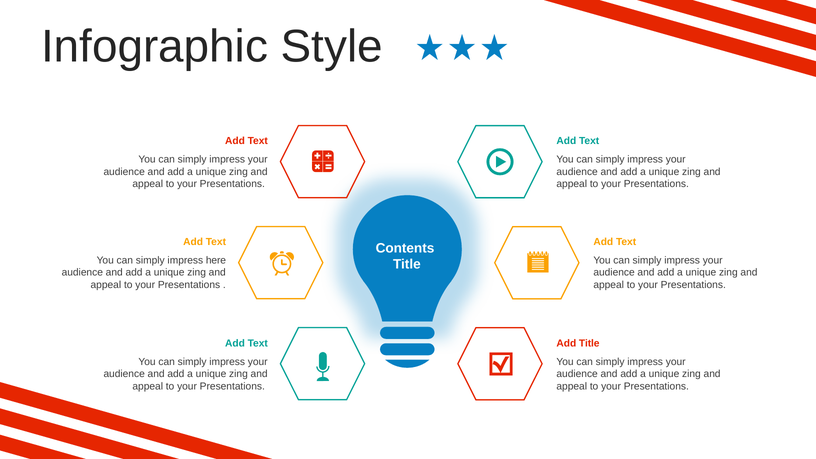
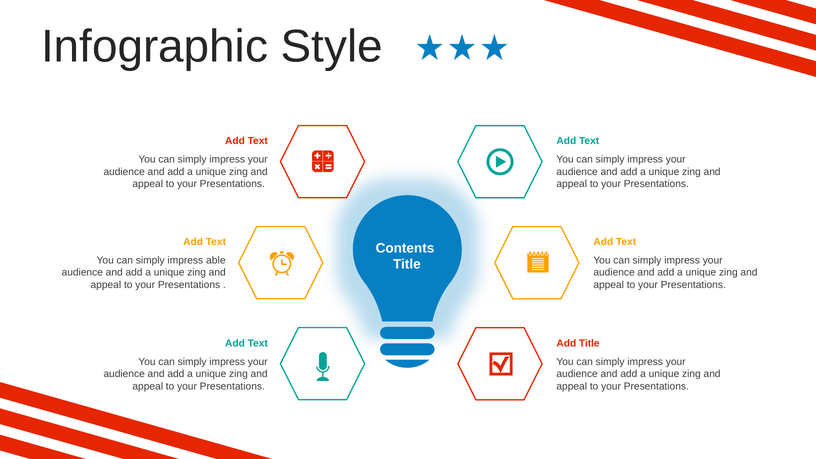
here: here -> able
